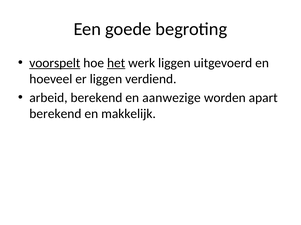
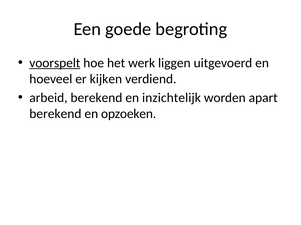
het underline: present -> none
er liggen: liggen -> kijken
aanwezige: aanwezige -> inzichtelijk
makkelijk: makkelijk -> opzoeken
